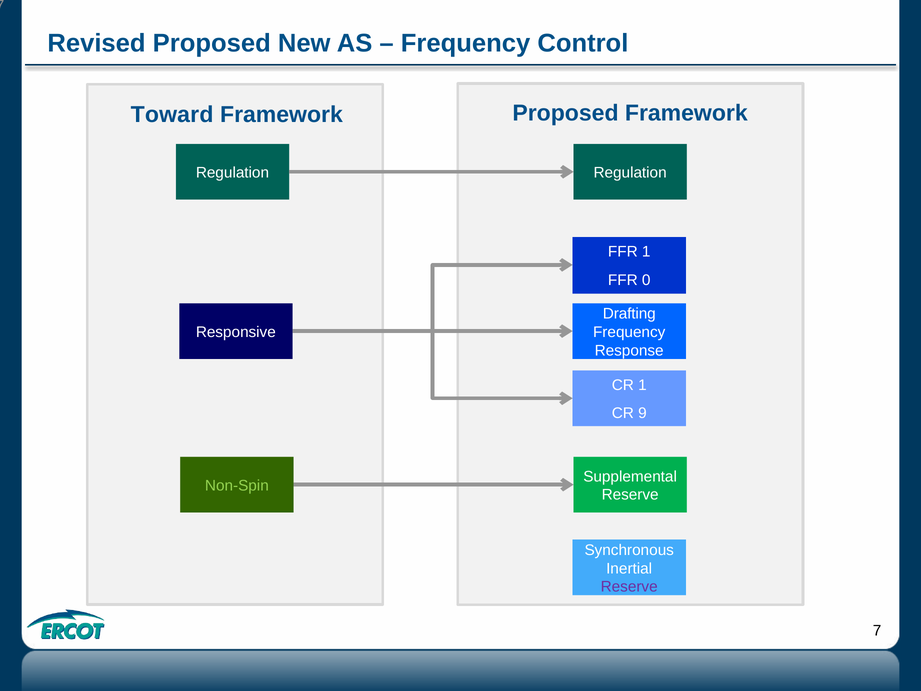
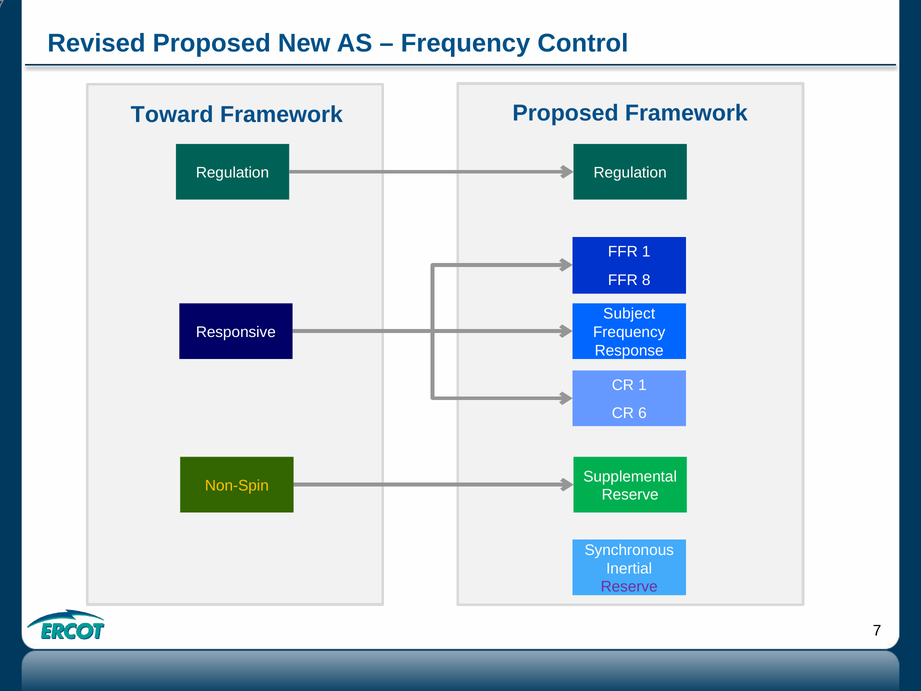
0: 0 -> 8
Drafting: Drafting -> Subject
9: 9 -> 6
Non-Spin colour: light green -> yellow
